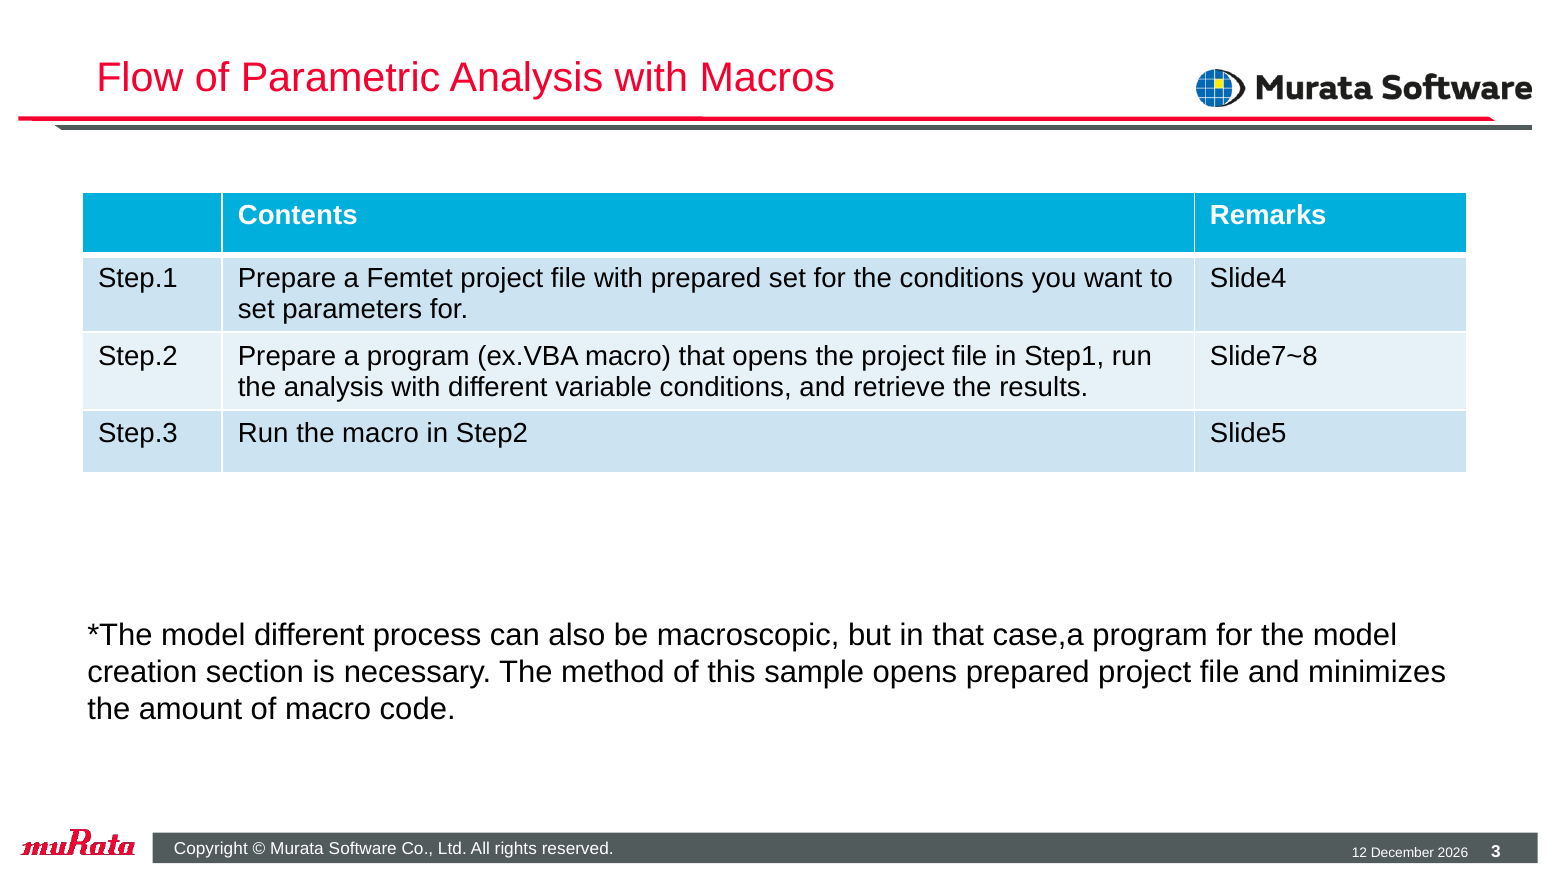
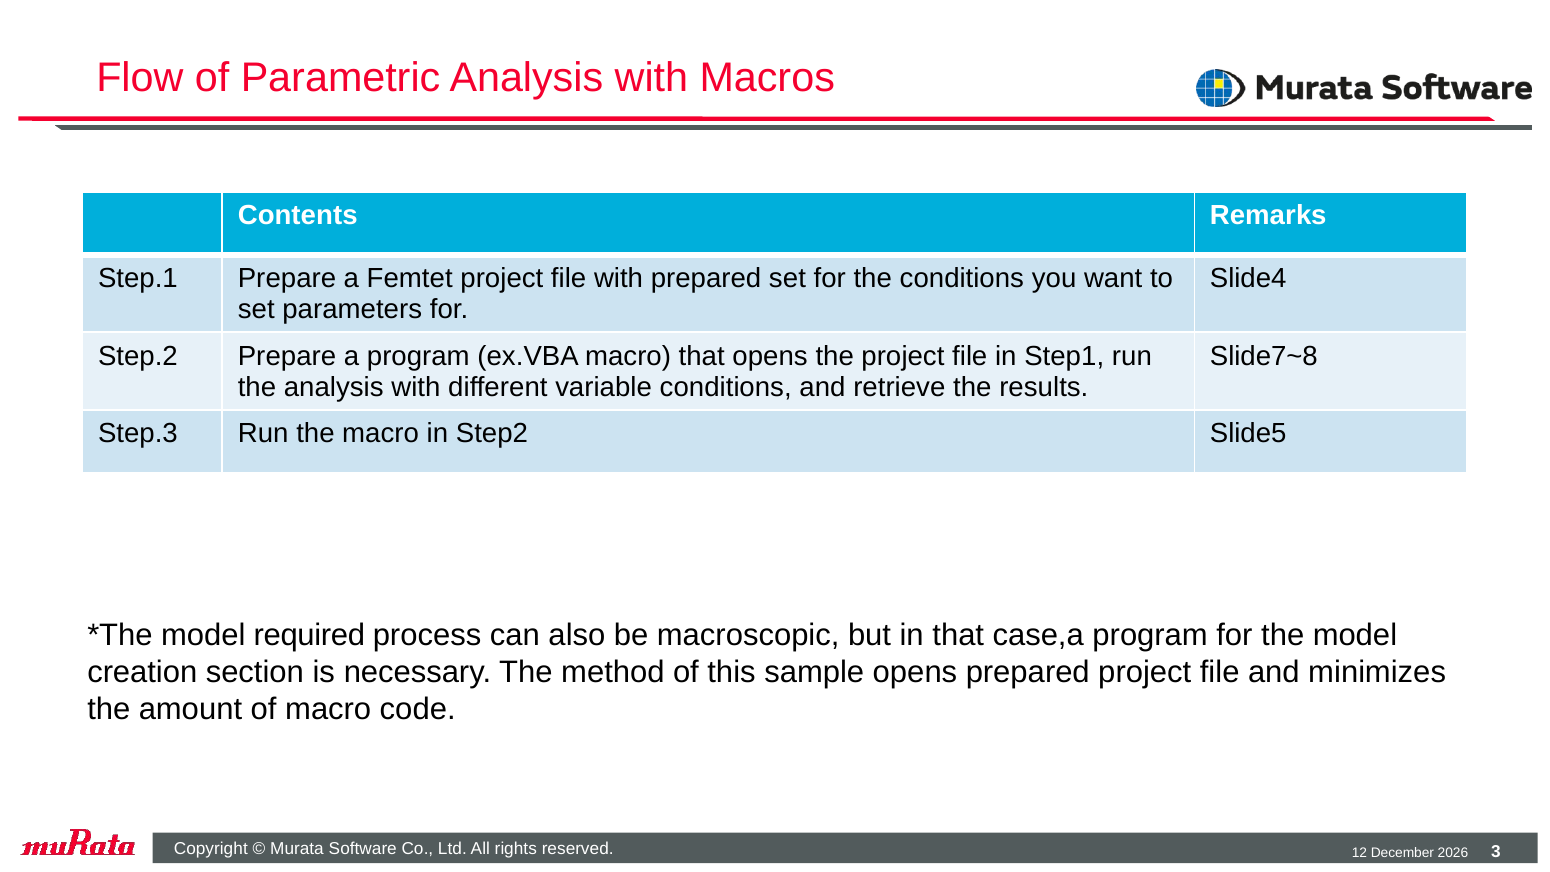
model different: different -> required
